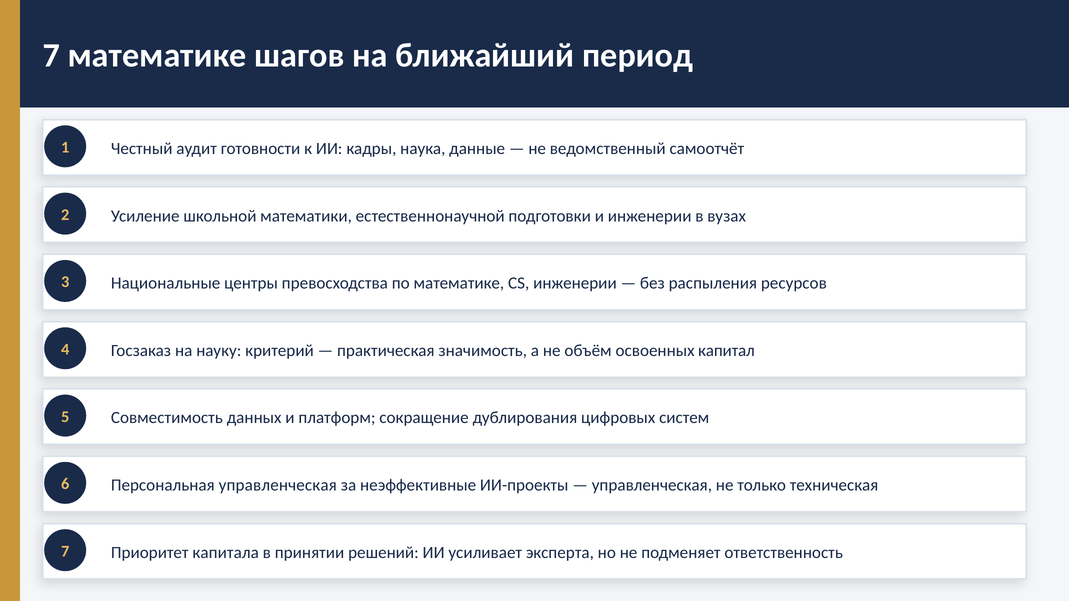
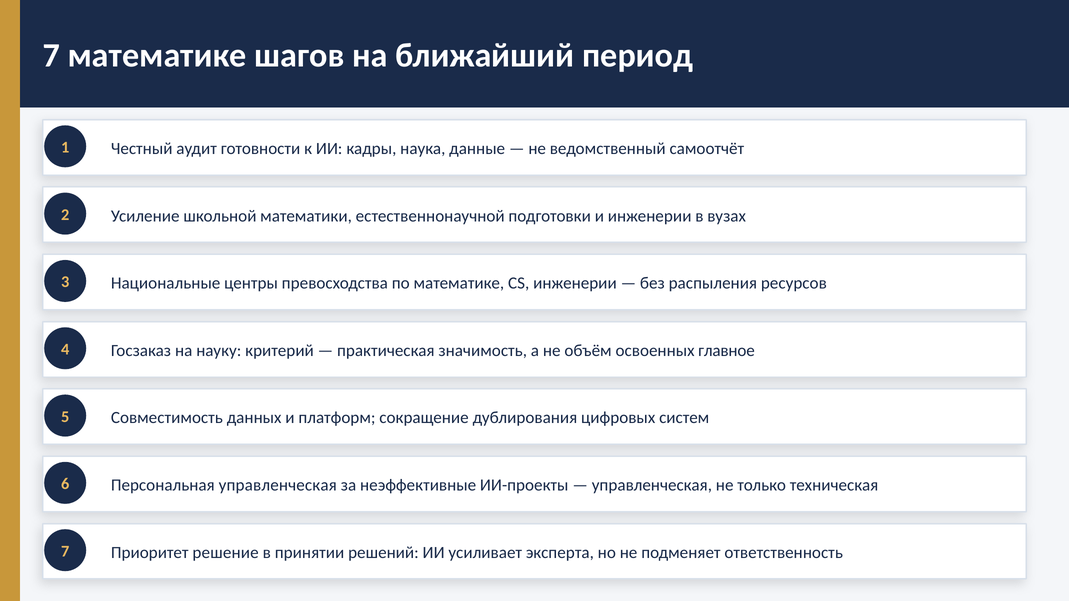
капитал: капитал -> главное
капитала: капитала -> решение
